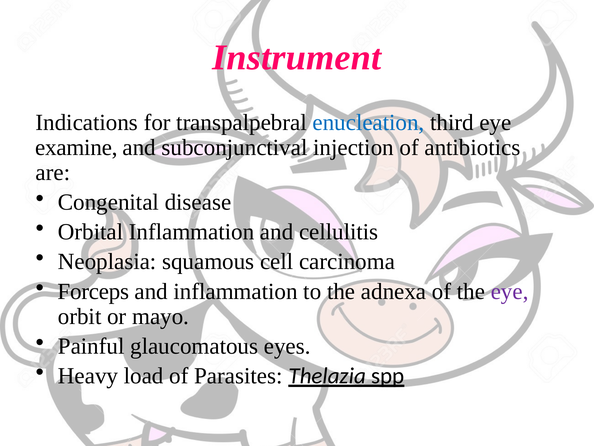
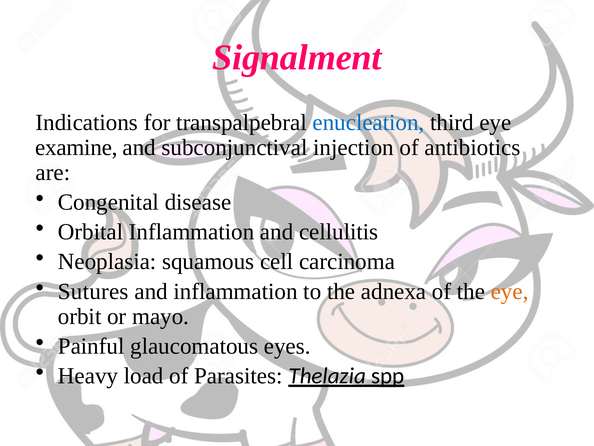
Instrument: Instrument -> Signalment
Forceps: Forceps -> Sutures
eye at (510, 291) colour: purple -> orange
